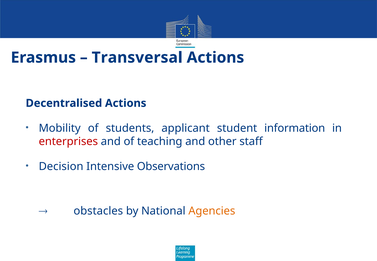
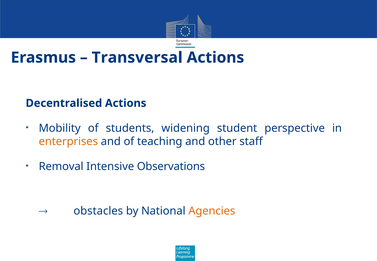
applicant: applicant -> widening
information: information -> perspective
enterprises colour: red -> orange
Decision: Decision -> Removal
